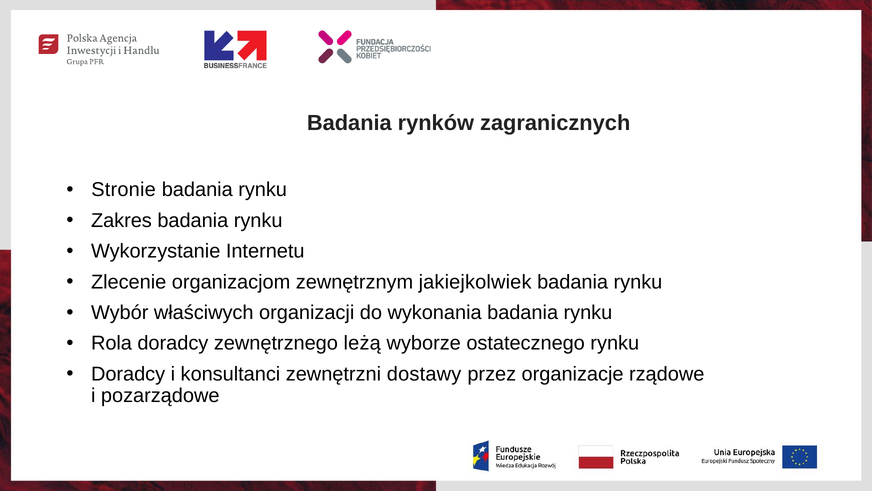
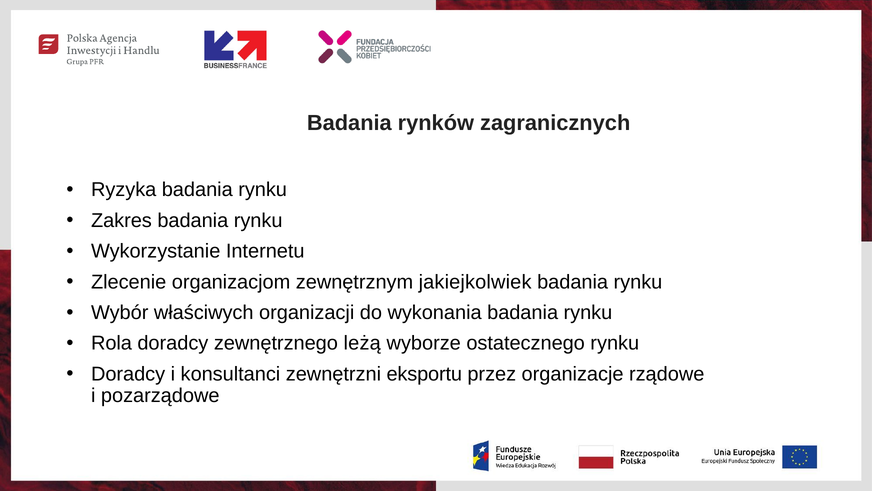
Stronie: Stronie -> Ryzyka
dostawy: dostawy -> eksportu
